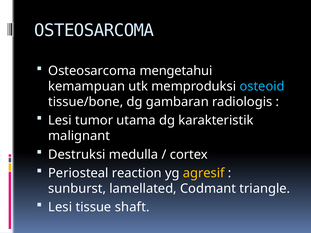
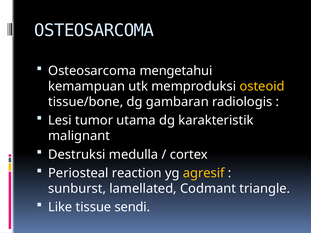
osteoid colour: light blue -> yellow
Lesi at (60, 207): Lesi -> Like
shaft: shaft -> sendi
